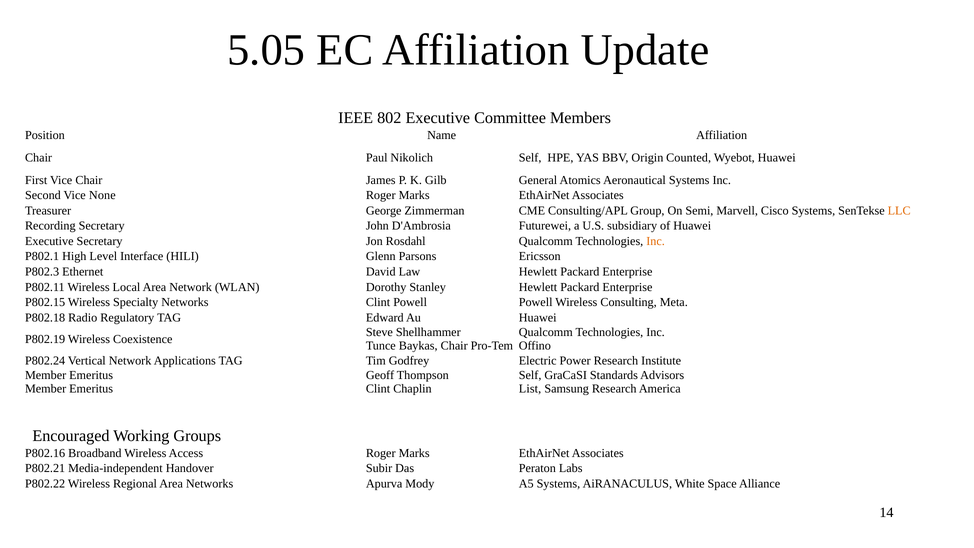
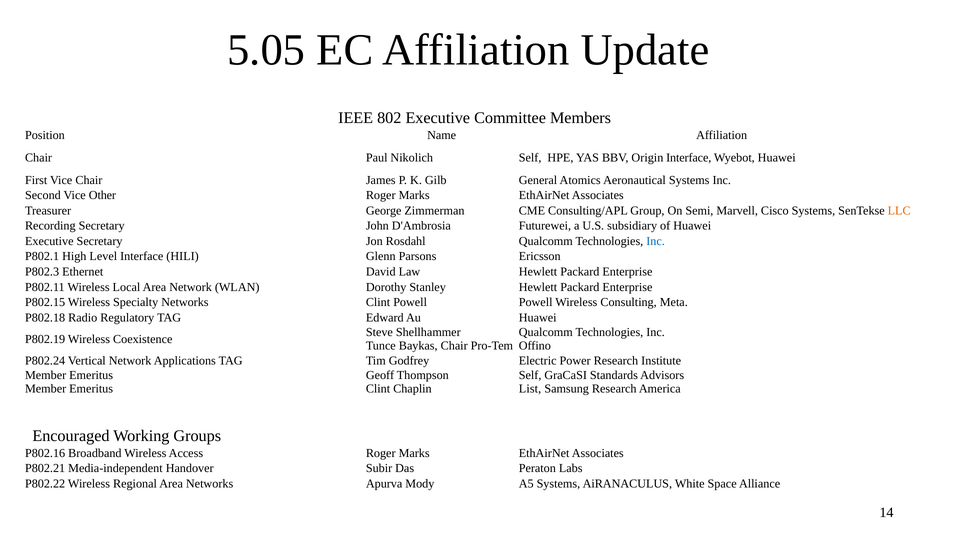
Origin Counted: Counted -> Interface
None: None -> Other
Inc at (656, 241) colour: orange -> blue
